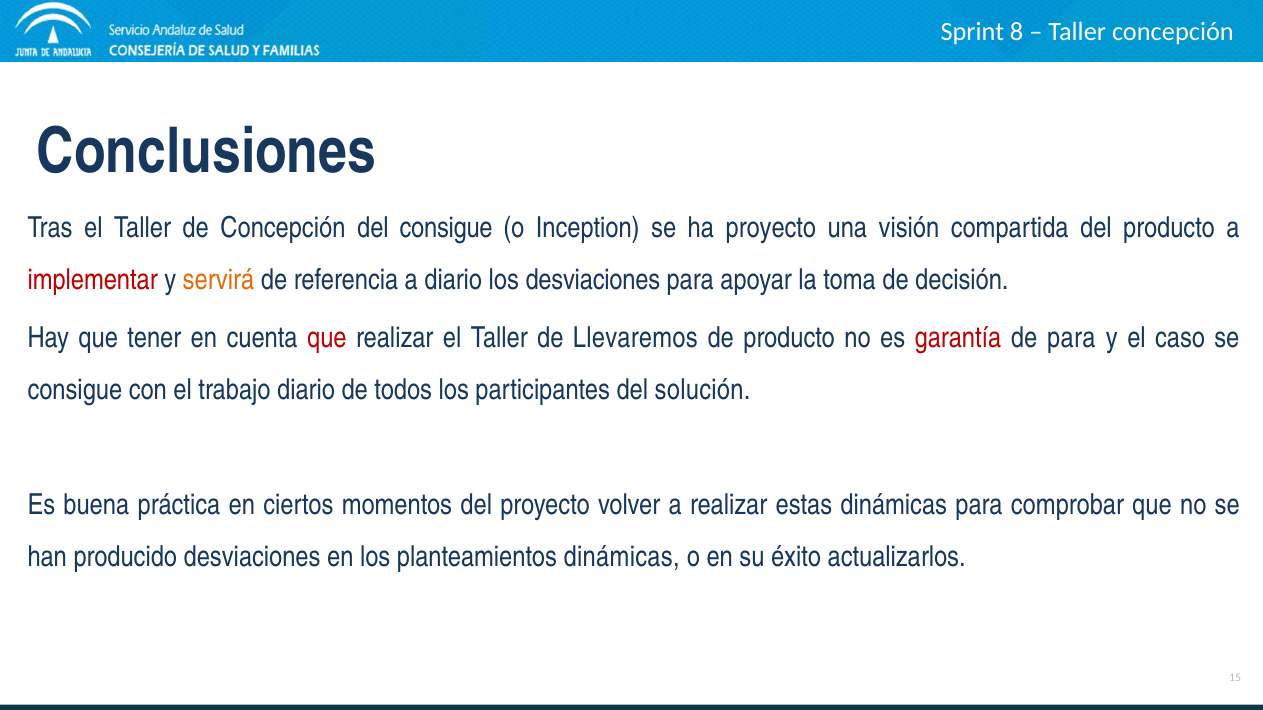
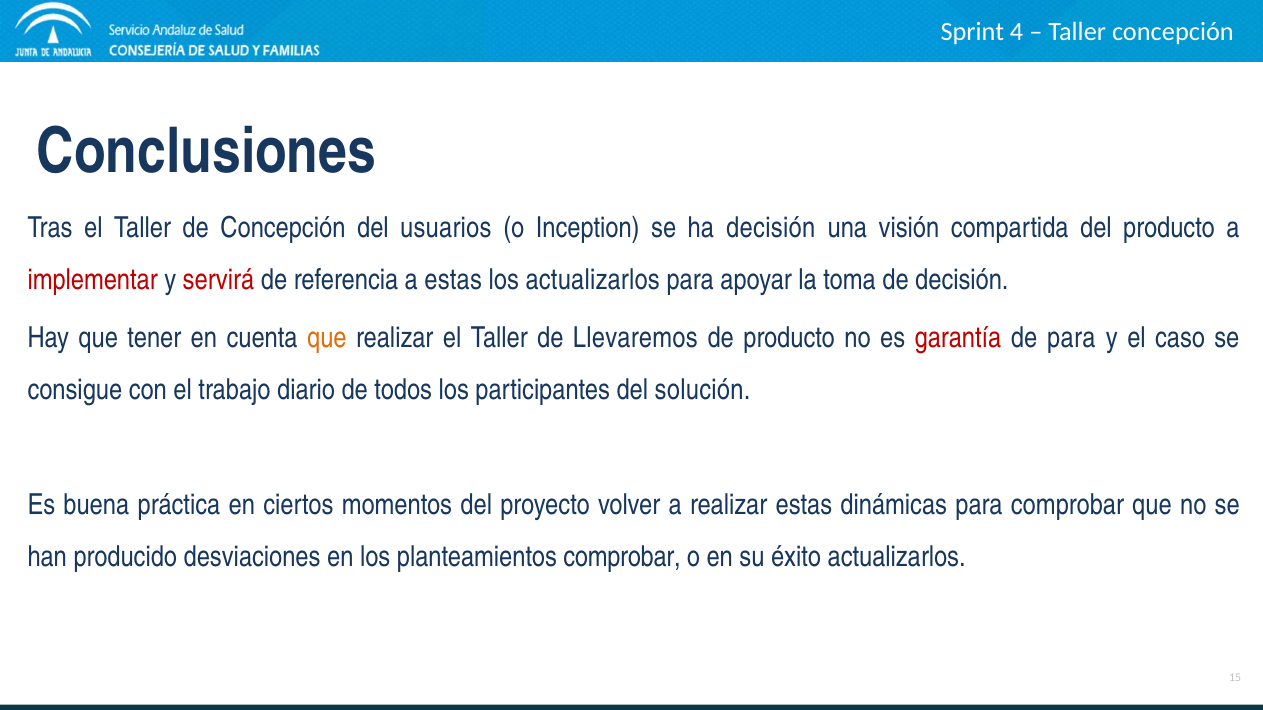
8: 8 -> 4
del consigue: consigue -> usuarios
ha proyecto: proyecto -> decisión
servirá colour: orange -> red
a diario: diario -> estas
los desviaciones: desviaciones -> actualizarlos
que at (327, 338) colour: red -> orange
planteamientos dinámicas: dinámicas -> comprobar
